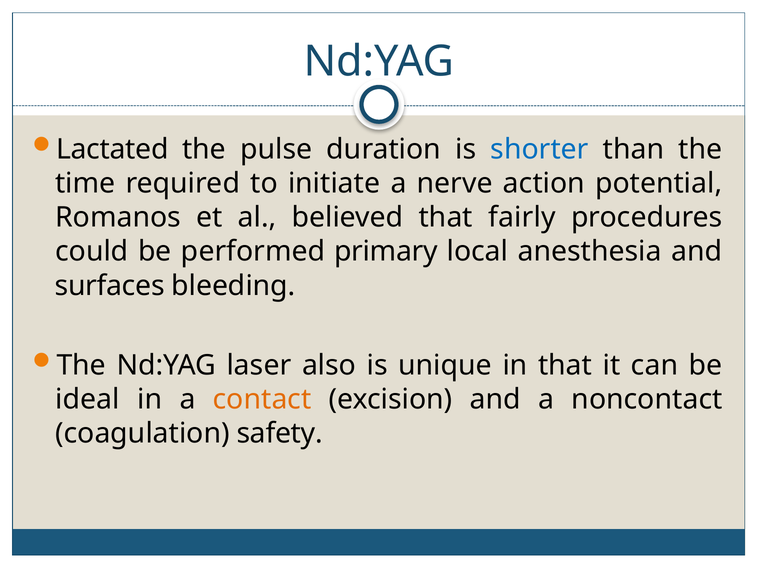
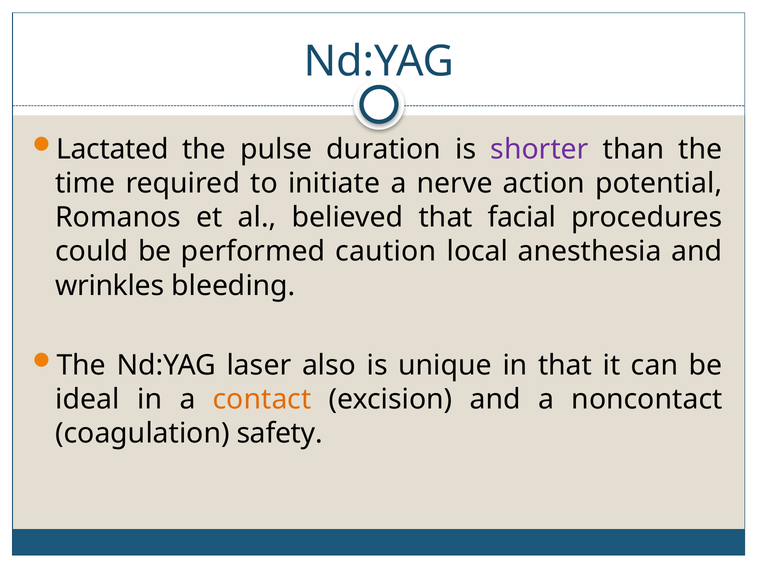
shorter colour: blue -> purple
fairly: fairly -> facial
primary: primary -> caution
surfaces: surfaces -> wrinkles
